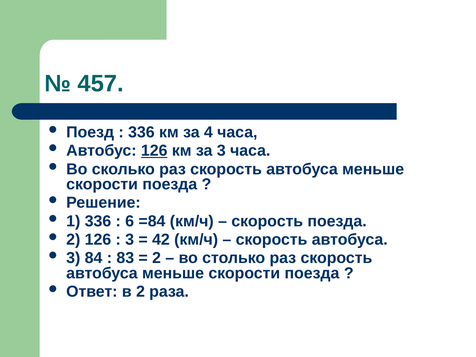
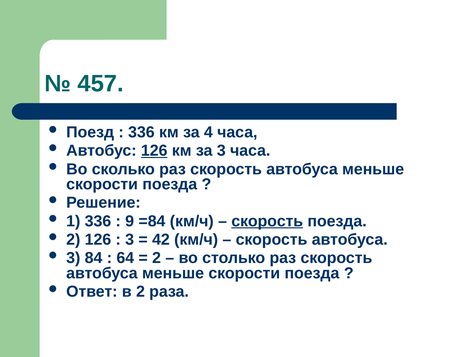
6: 6 -> 9
скорость at (267, 221) underline: none -> present
83: 83 -> 64
